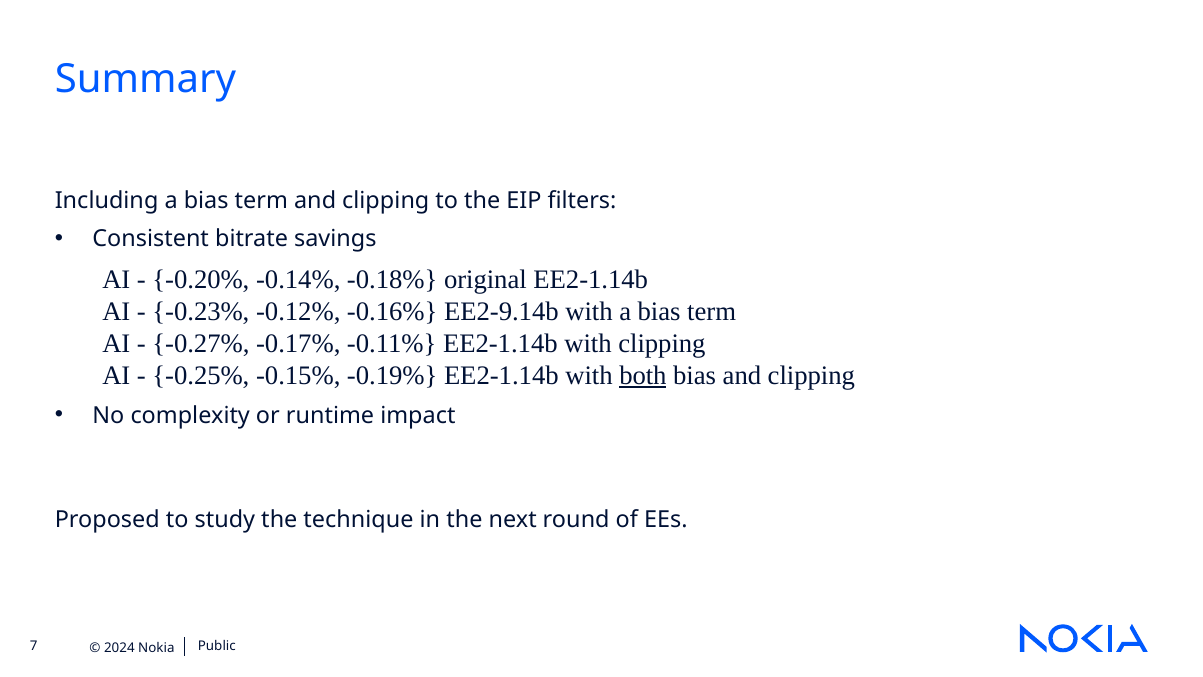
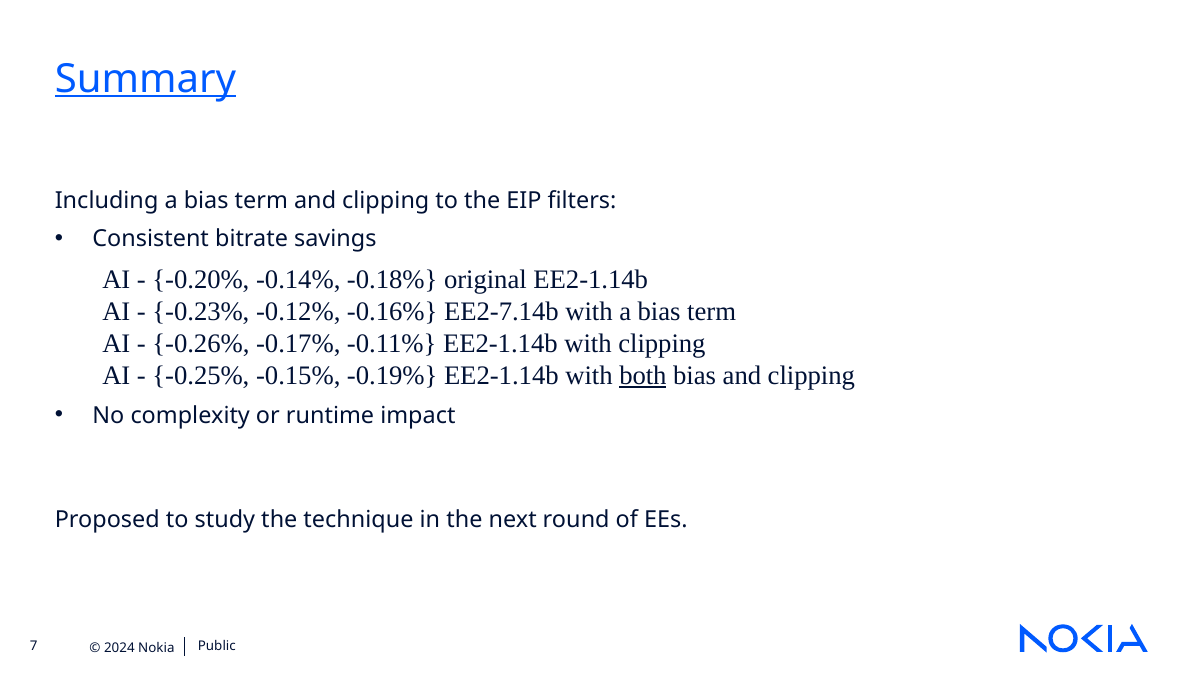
Summary underline: none -> present
EE2-9.14b: EE2-9.14b -> EE2-7.14b
-0.27%: -0.27% -> -0.26%
